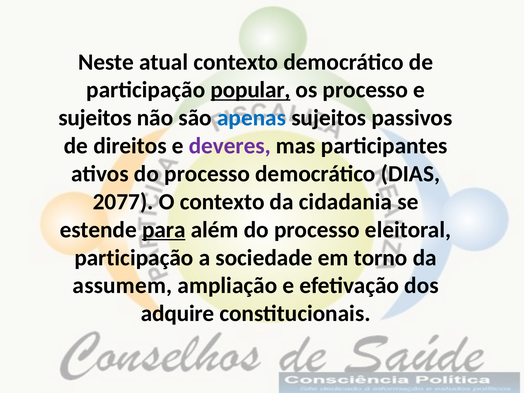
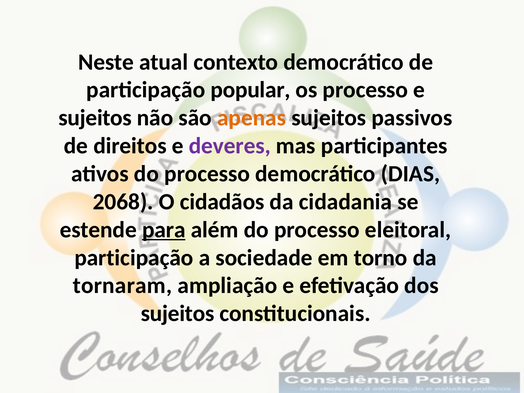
popular underline: present -> none
apenas colour: blue -> orange
2077: 2077 -> 2068
O contexto: contexto -> cidadãos
assumem: assumem -> tornaram
adquire at (178, 314): adquire -> sujeitos
